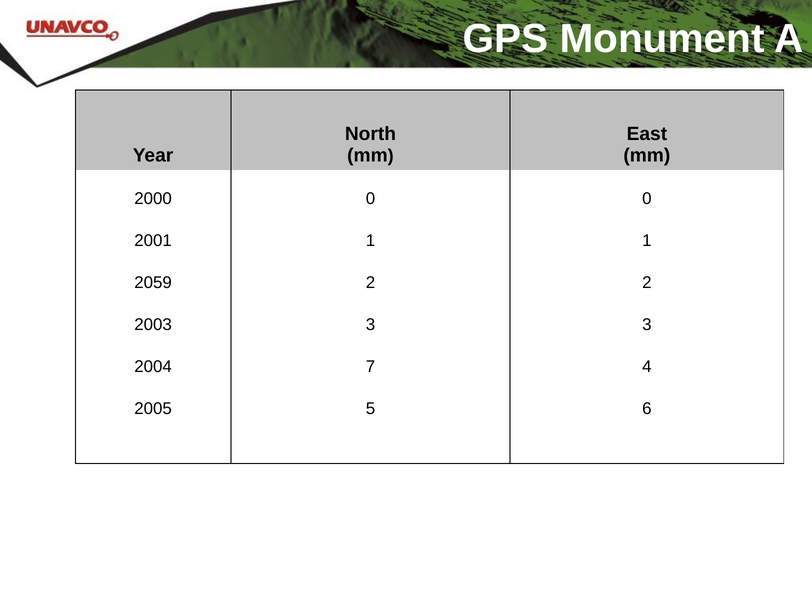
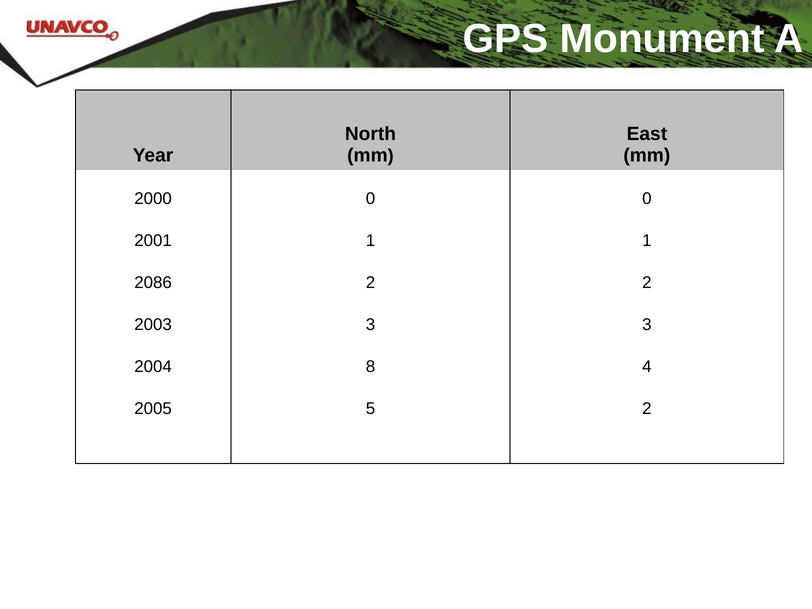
2059: 2059 -> 2086
7: 7 -> 8
5 6: 6 -> 2
